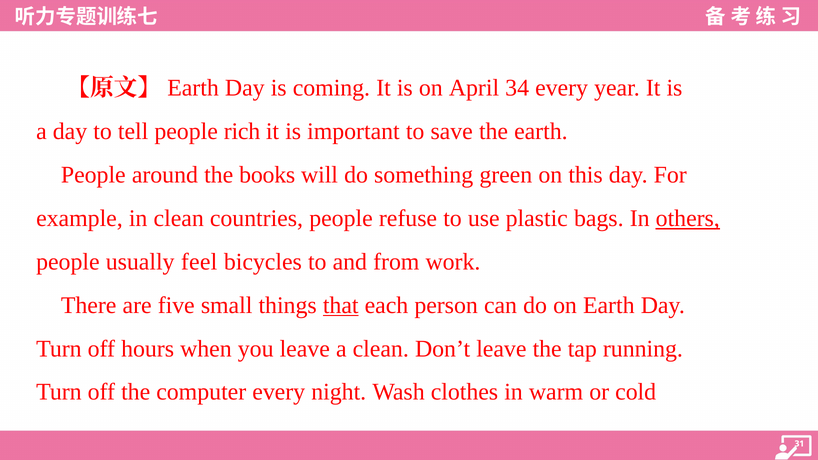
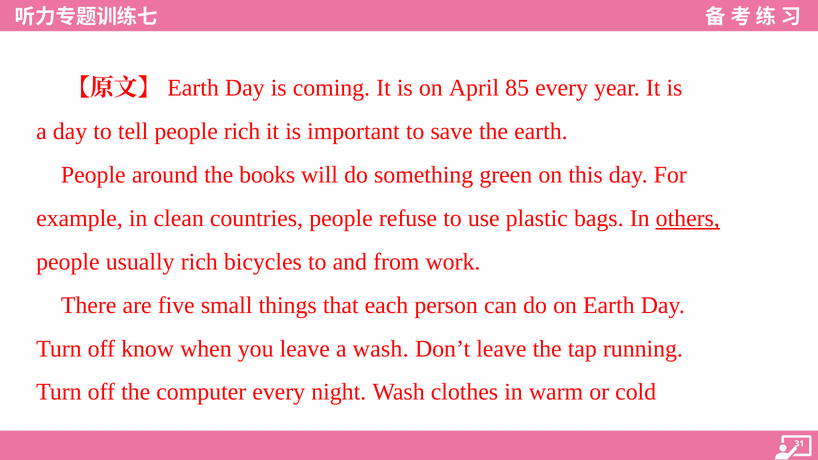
34: 34 -> 85
usually feel: feel -> rich
that underline: present -> none
hours: hours -> know
a clean: clean -> wash
